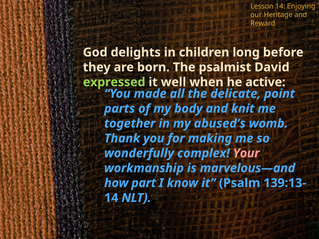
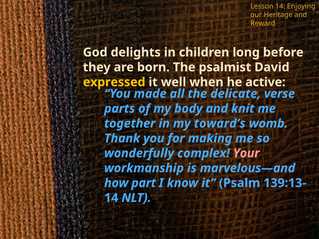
expressed colour: light green -> yellow
point: point -> verse
abused’s: abused’s -> toward’s
